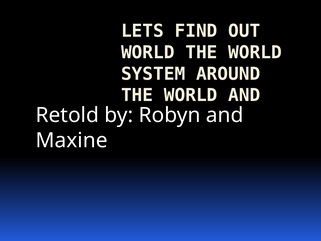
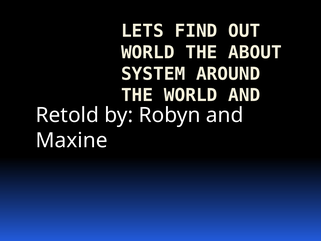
WORLD at (255, 52): WORLD -> ABOUT
